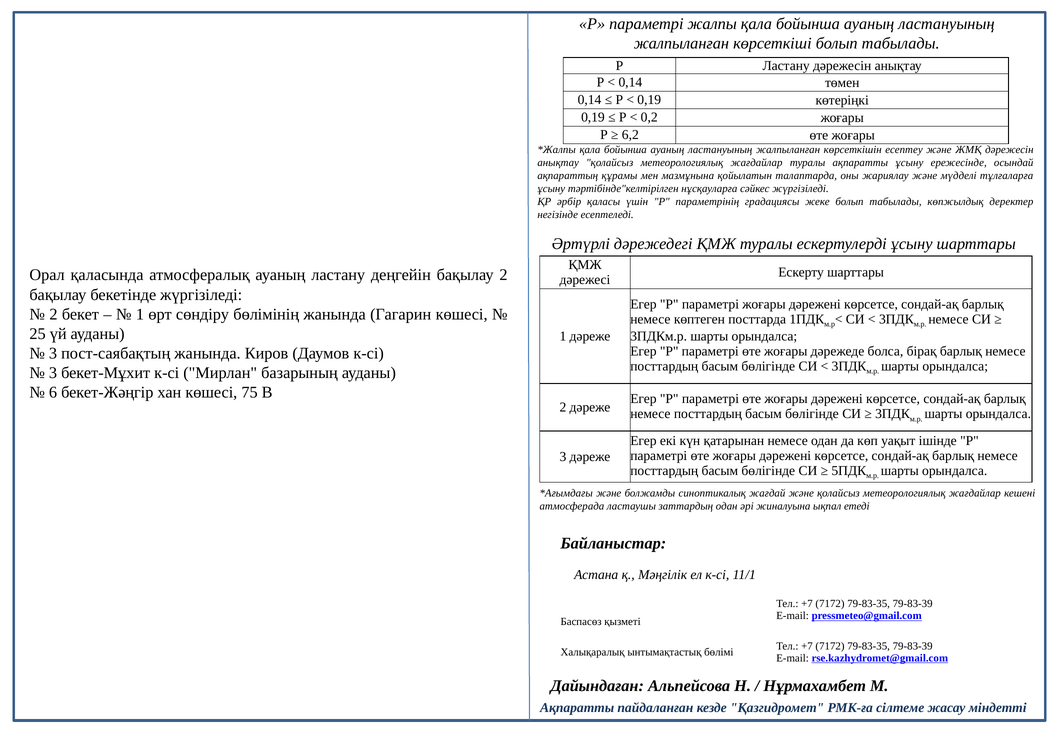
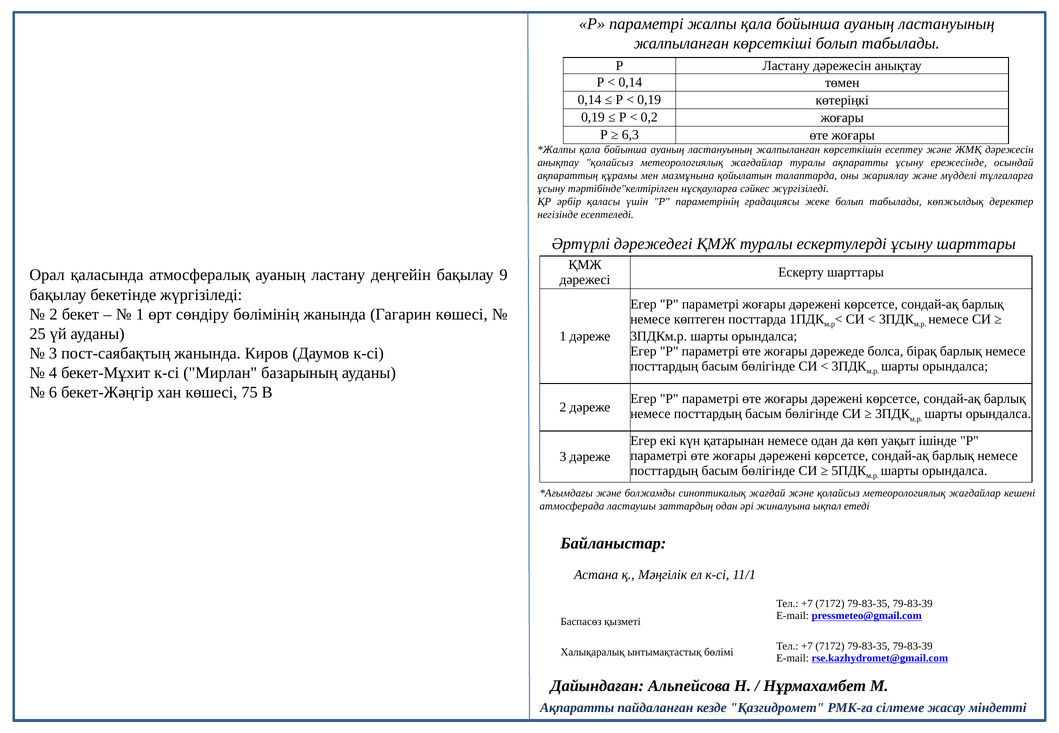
6,2: 6,2 -> 6,3
бақылау 2: 2 -> 9
3 at (53, 373): 3 -> 4
